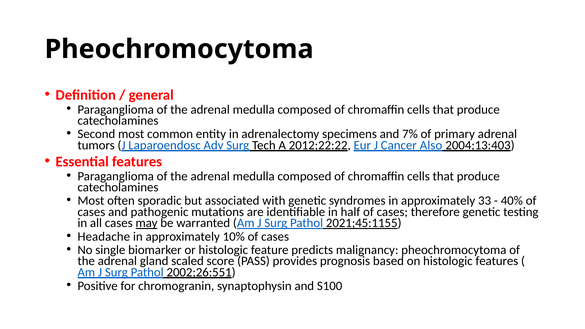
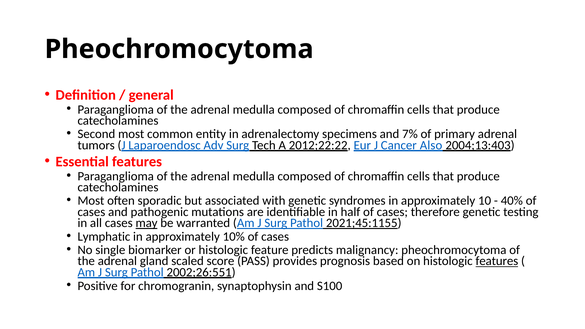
33: 33 -> 10
Headache: Headache -> Lymphatic
features at (497, 261) underline: none -> present
